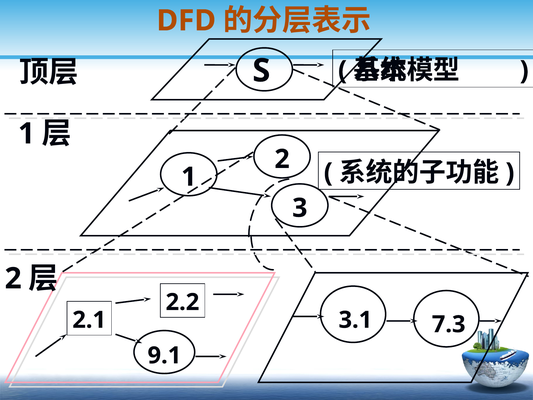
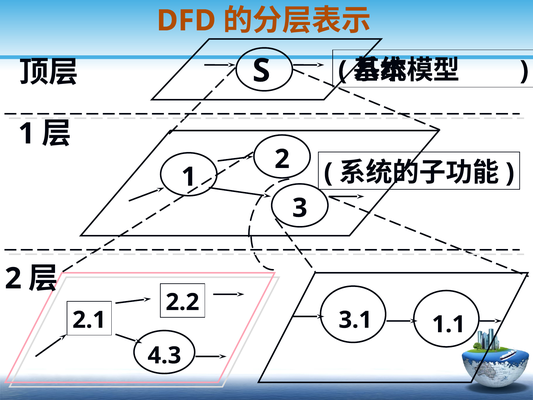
7.3: 7.3 -> 1.1
9.1: 9.1 -> 4.3
